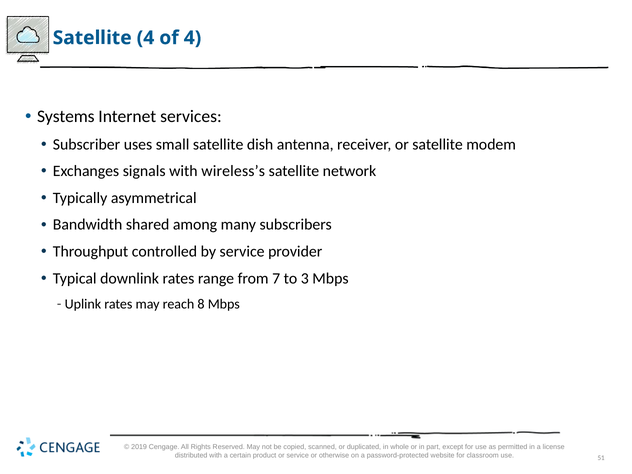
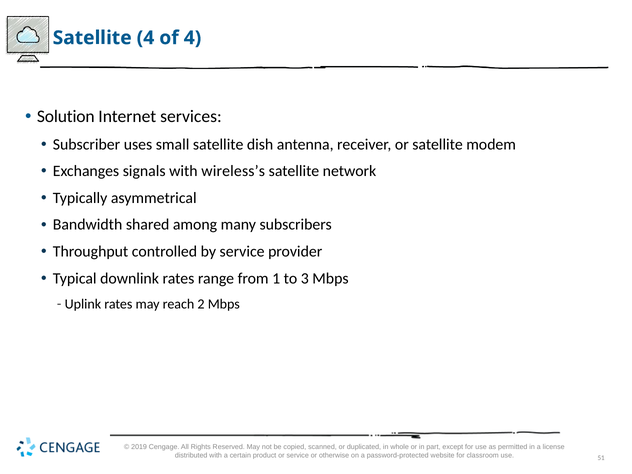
Systems: Systems -> Solution
7: 7 -> 1
8: 8 -> 2
